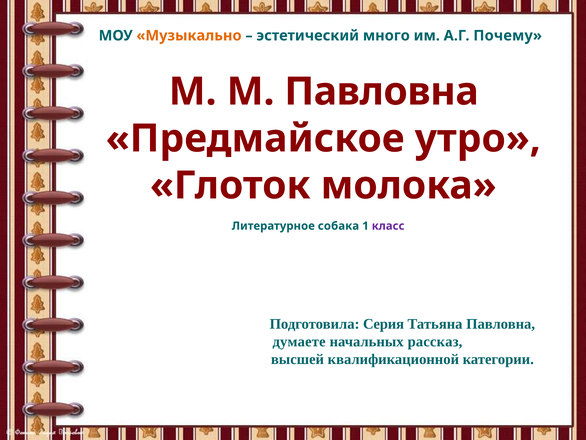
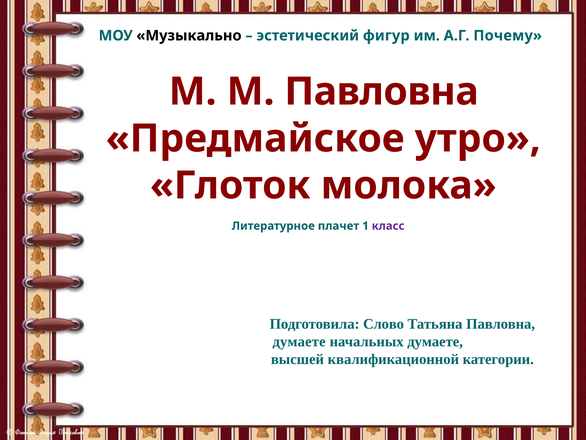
Музыкально colour: orange -> black
много: много -> фигур
собака: собака -> плачет
Серия: Серия -> Слово
начальных рассказ: рассказ -> думаете
